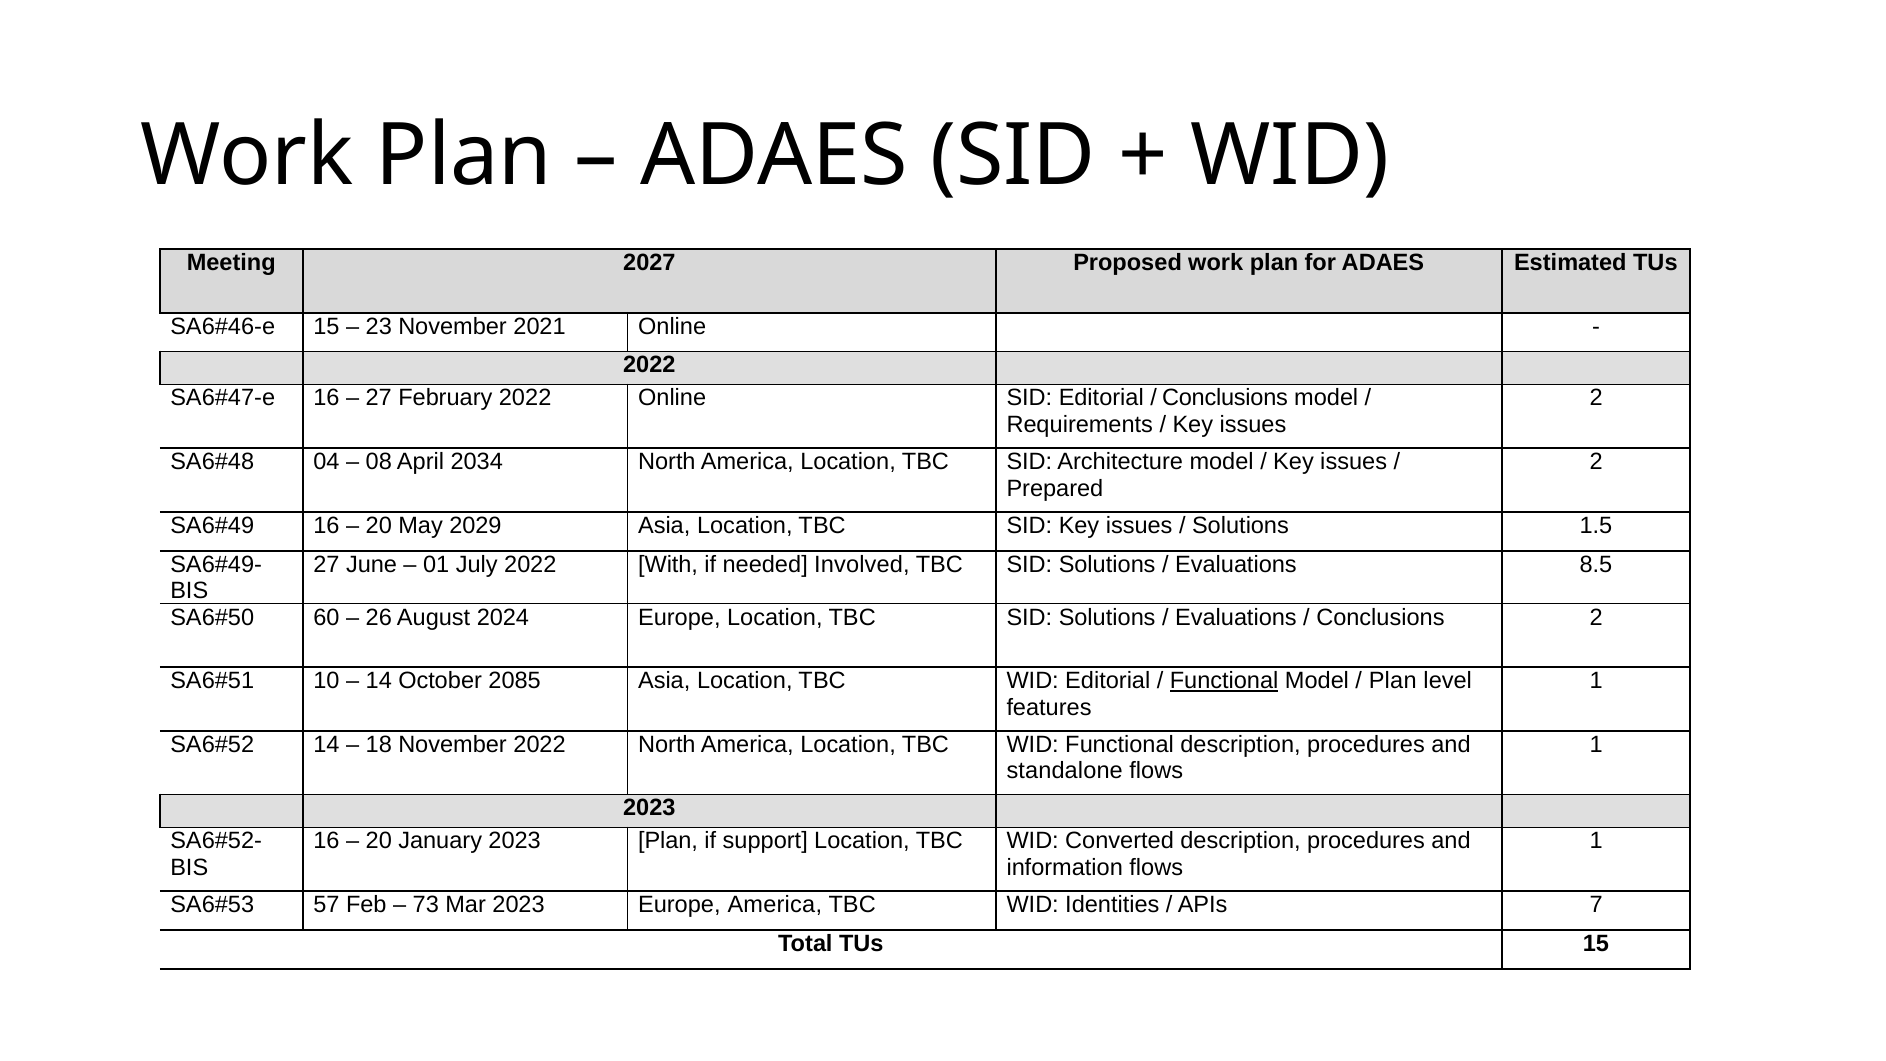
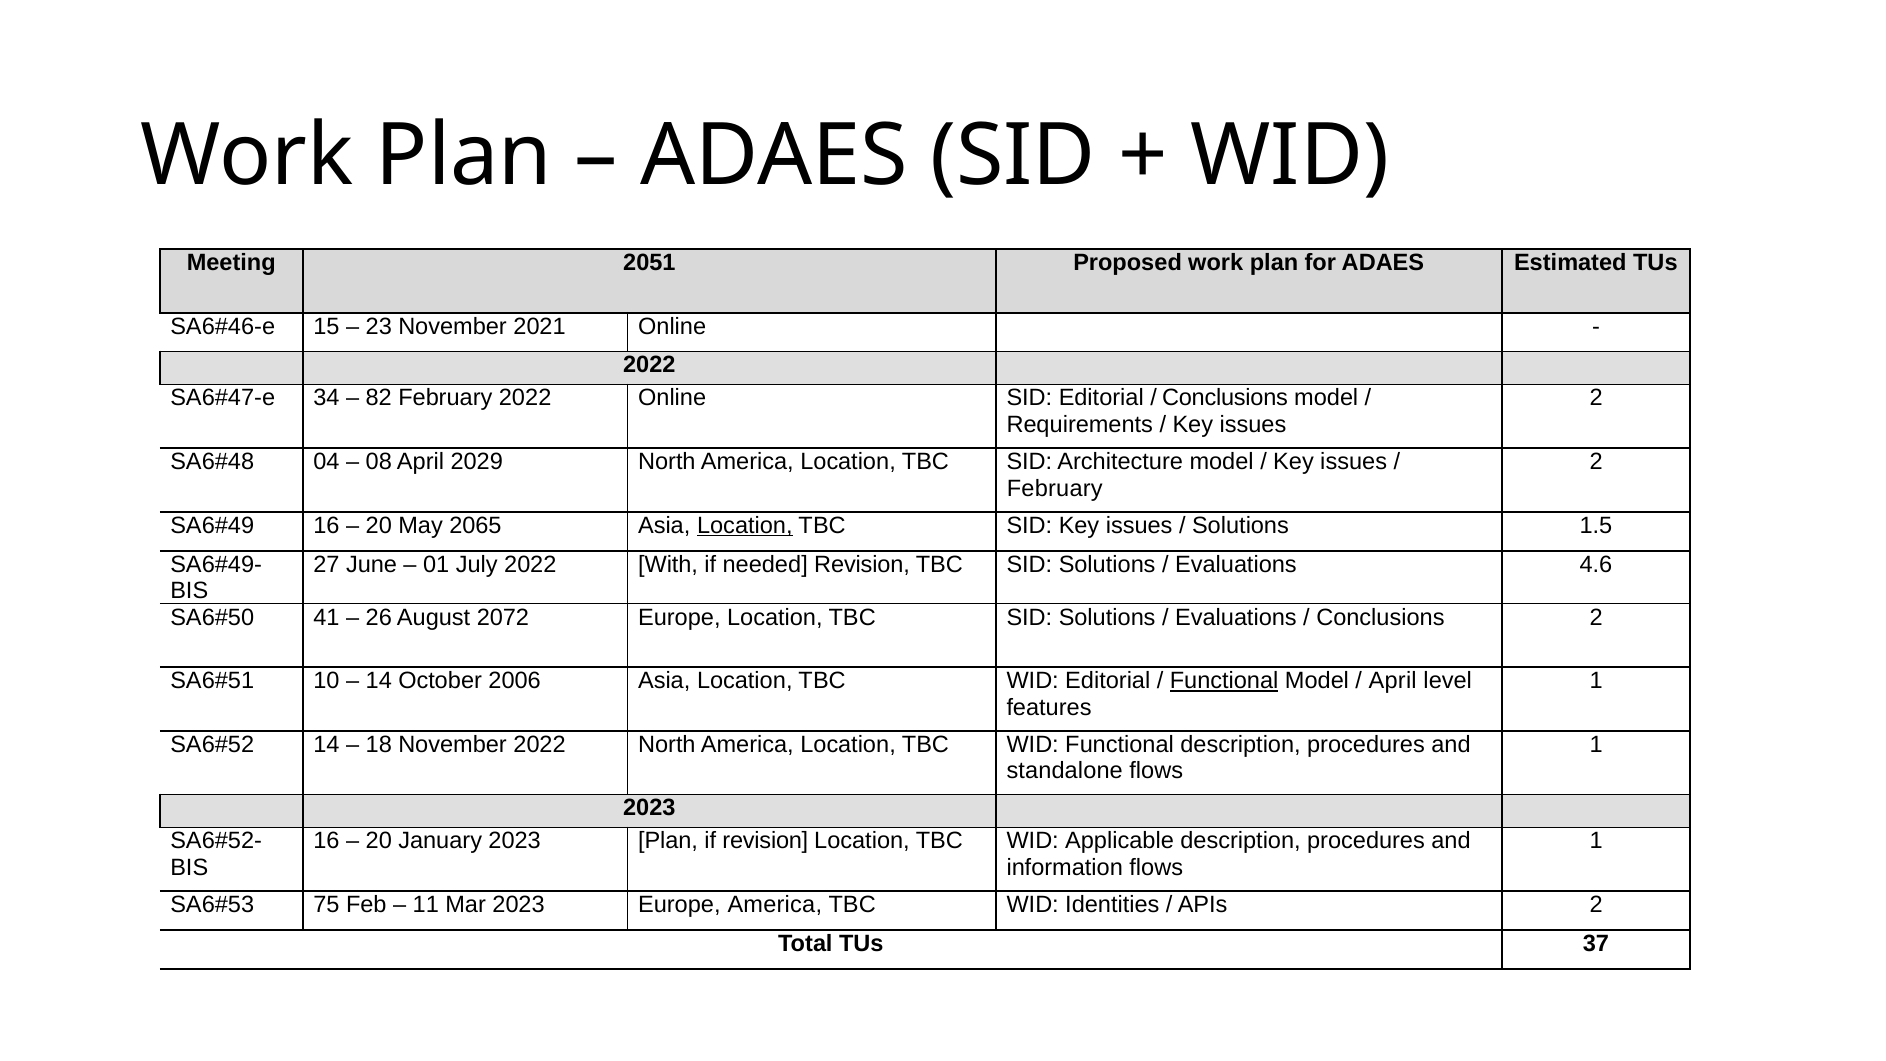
2027: 2027 -> 2051
16 at (326, 398): 16 -> 34
27 at (379, 398): 27 -> 82
2034: 2034 -> 2029
Prepared at (1055, 488): Prepared -> February
2029: 2029 -> 2065
Location at (745, 525) underline: none -> present
needed Involved: Involved -> Revision
8.5: 8.5 -> 4.6
60: 60 -> 41
2024: 2024 -> 2072
2085: 2085 -> 2006
Plan at (1393, 681): Plan -> April
if support: support -> revision
Converted: Converted -> Applicable
57: 57 -> 75
73: 73 -> 11
APIs 7: 7 -> 2
TUs 15: 15 -> 37
